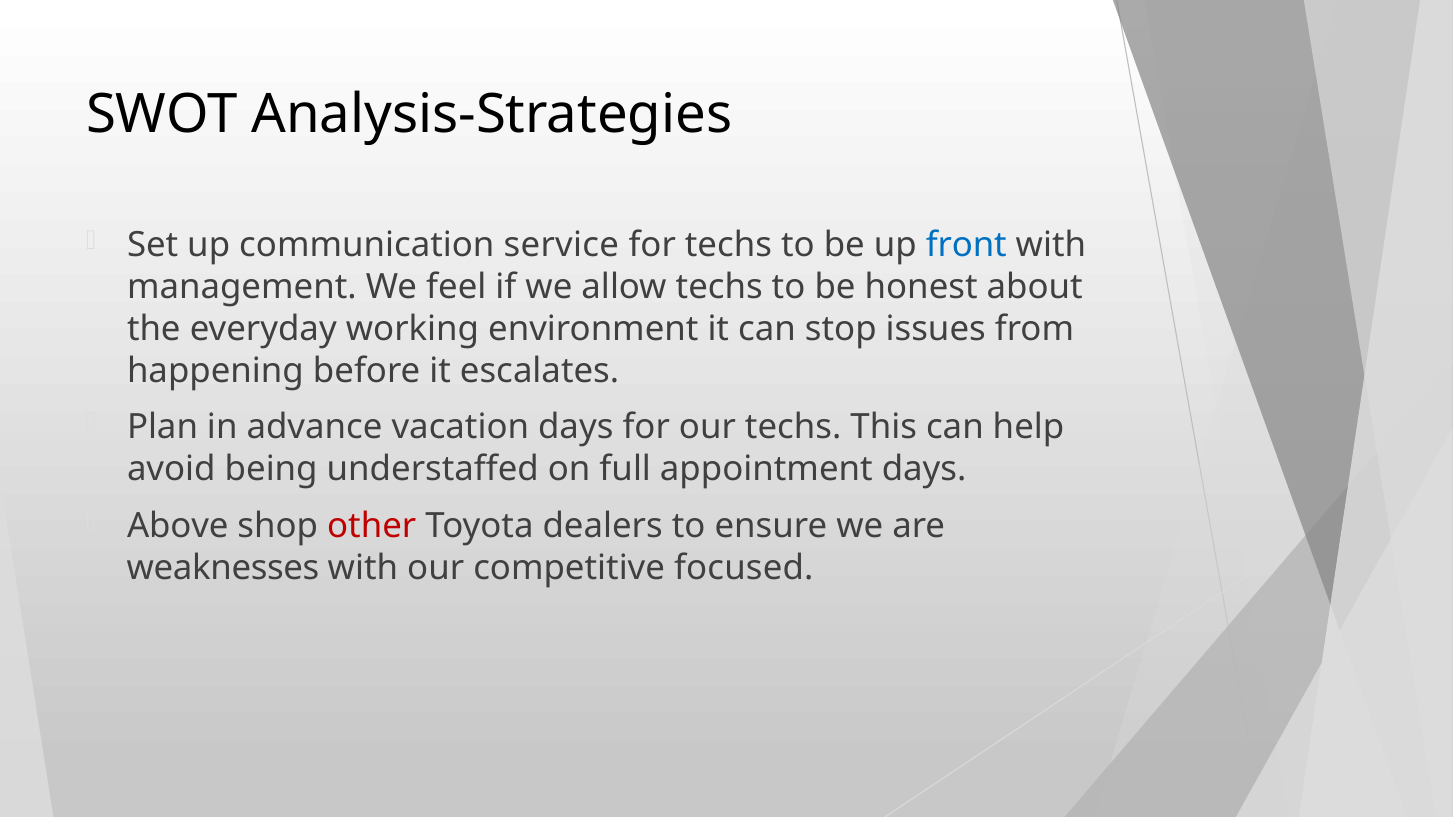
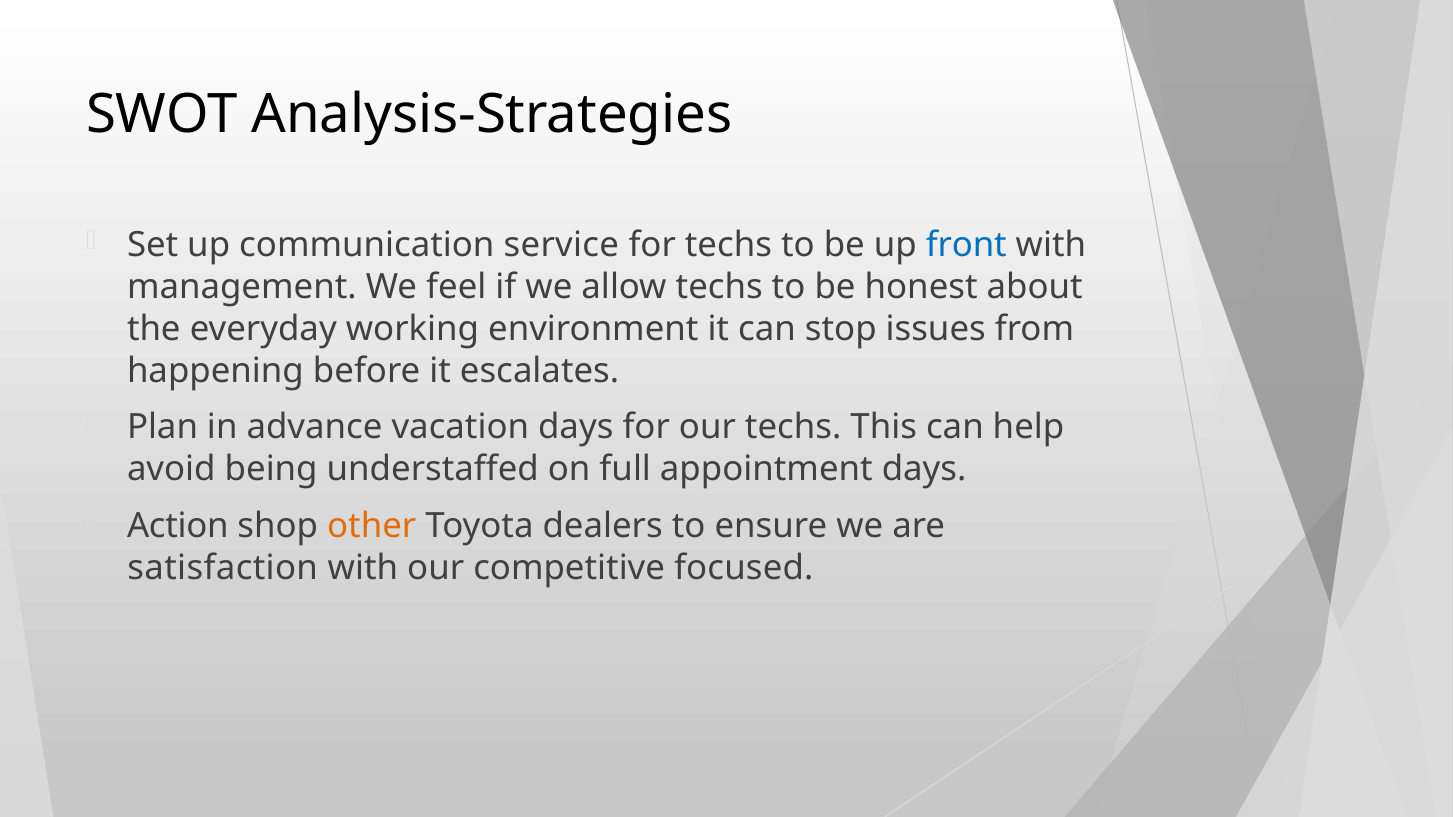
Above: Above -> Action
other colour: red -> orange
weaknesses: weaknesses -> satisfaction
